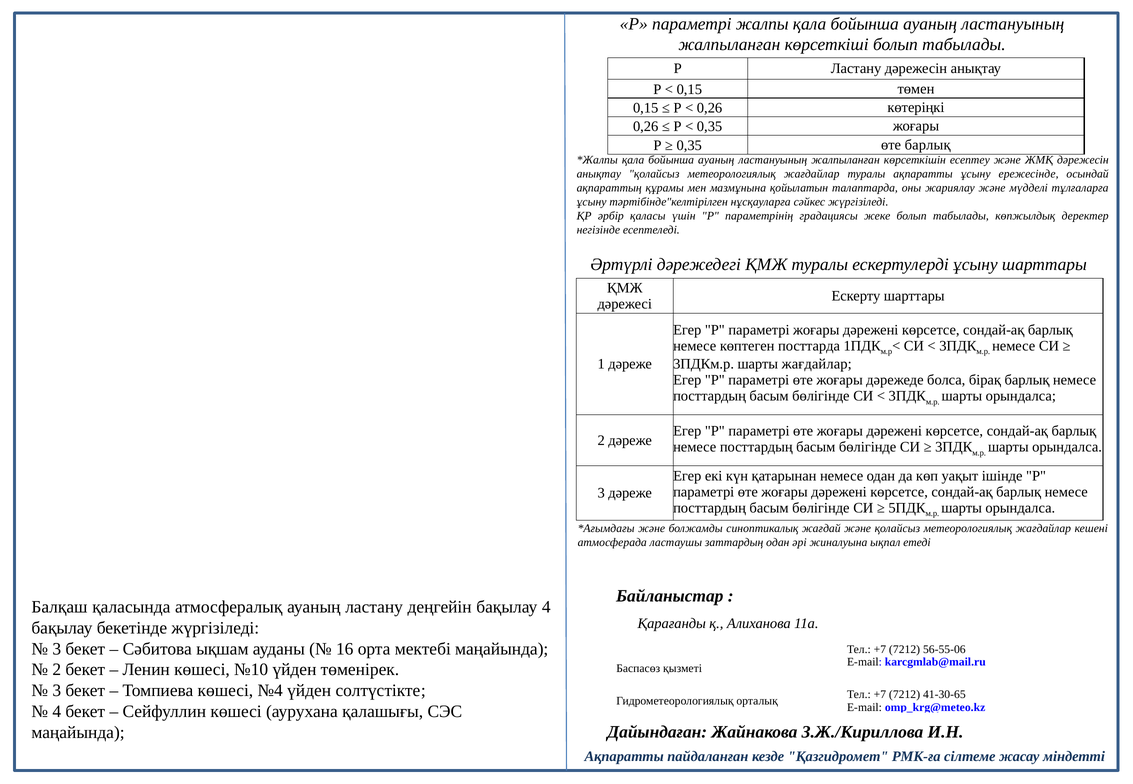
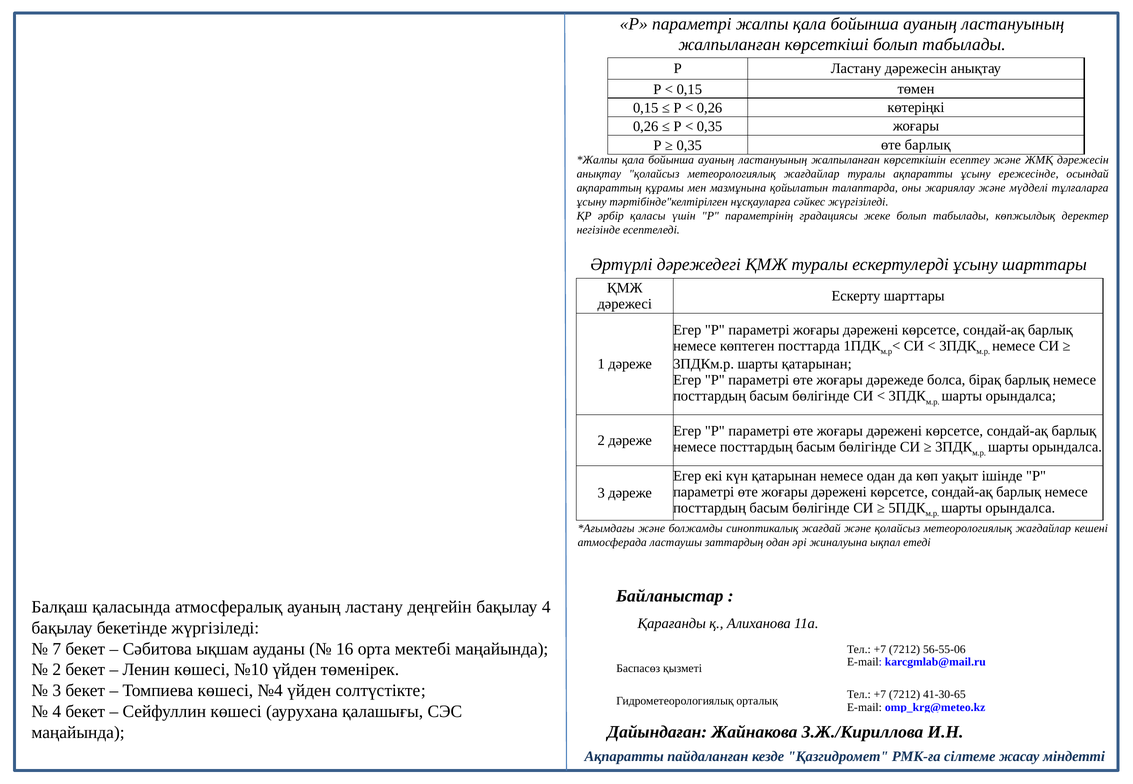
шарты жағдайлар: жағдайлар -> қатарынан
3 at (57, 649): 3 -> 7
